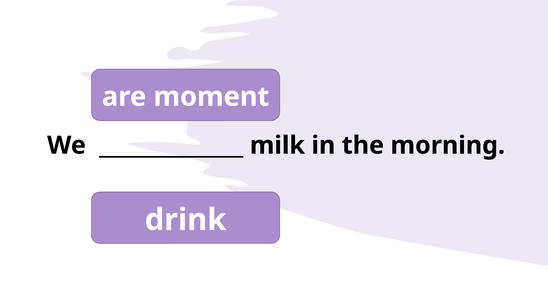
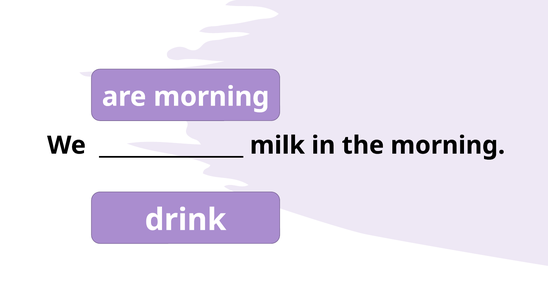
are moment: moment -> morning
